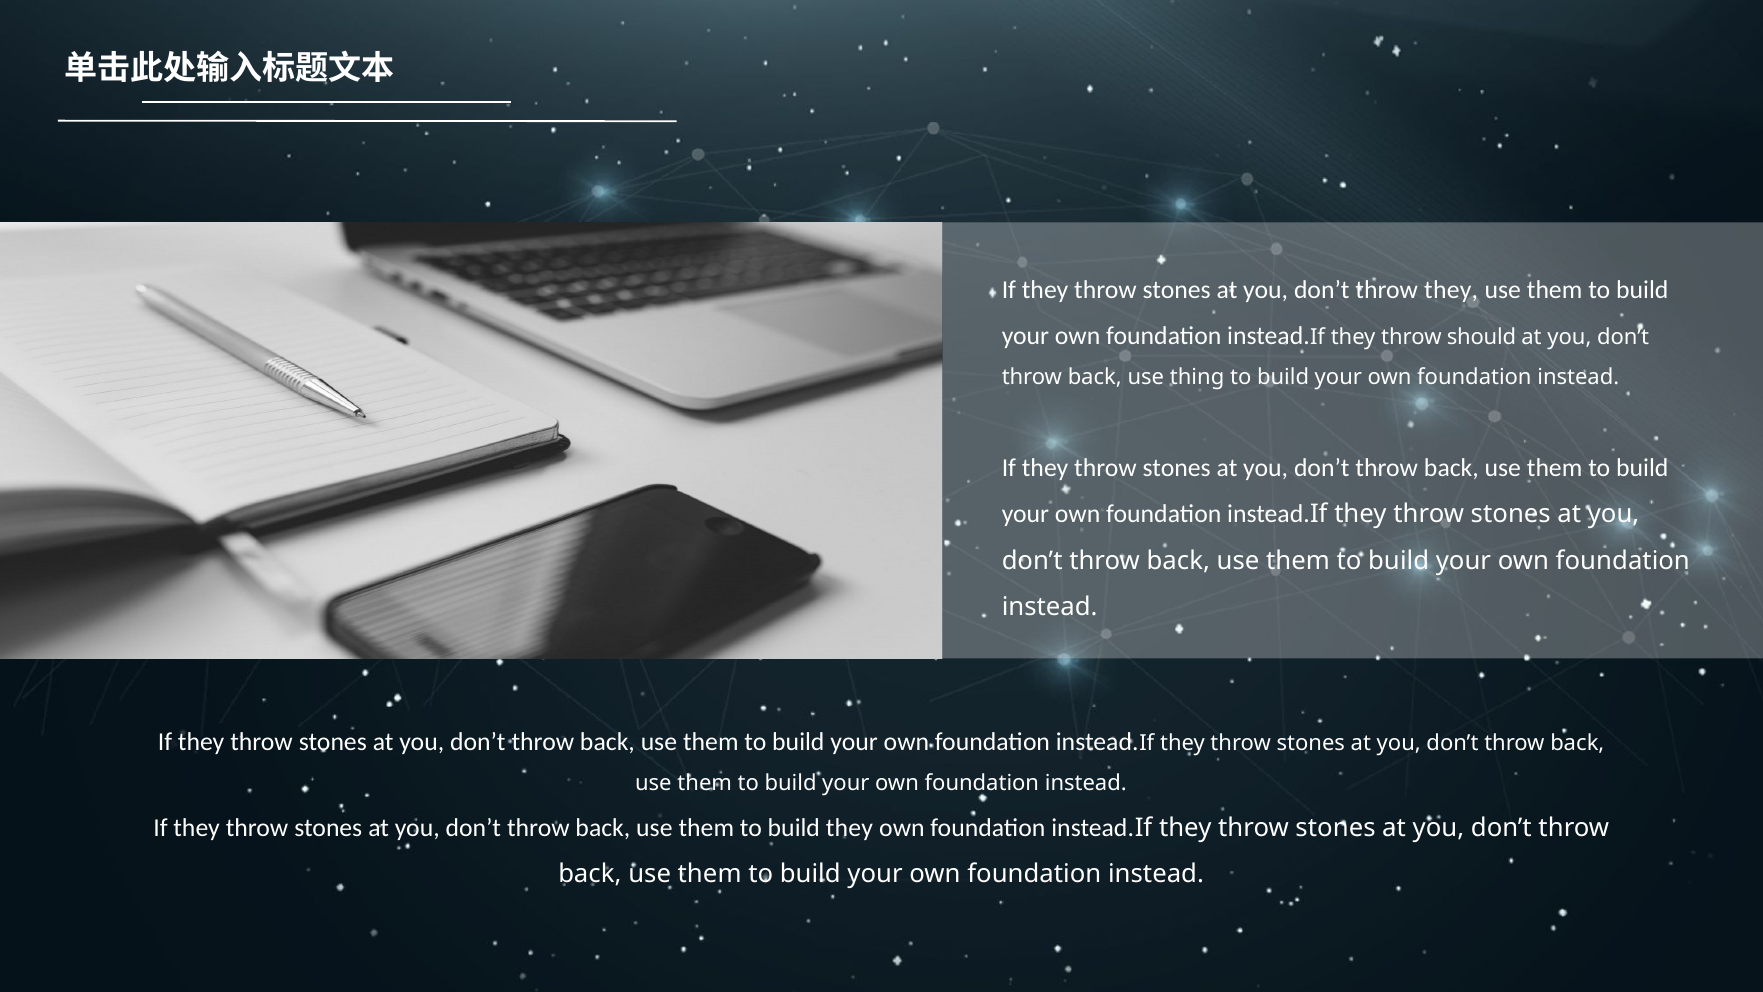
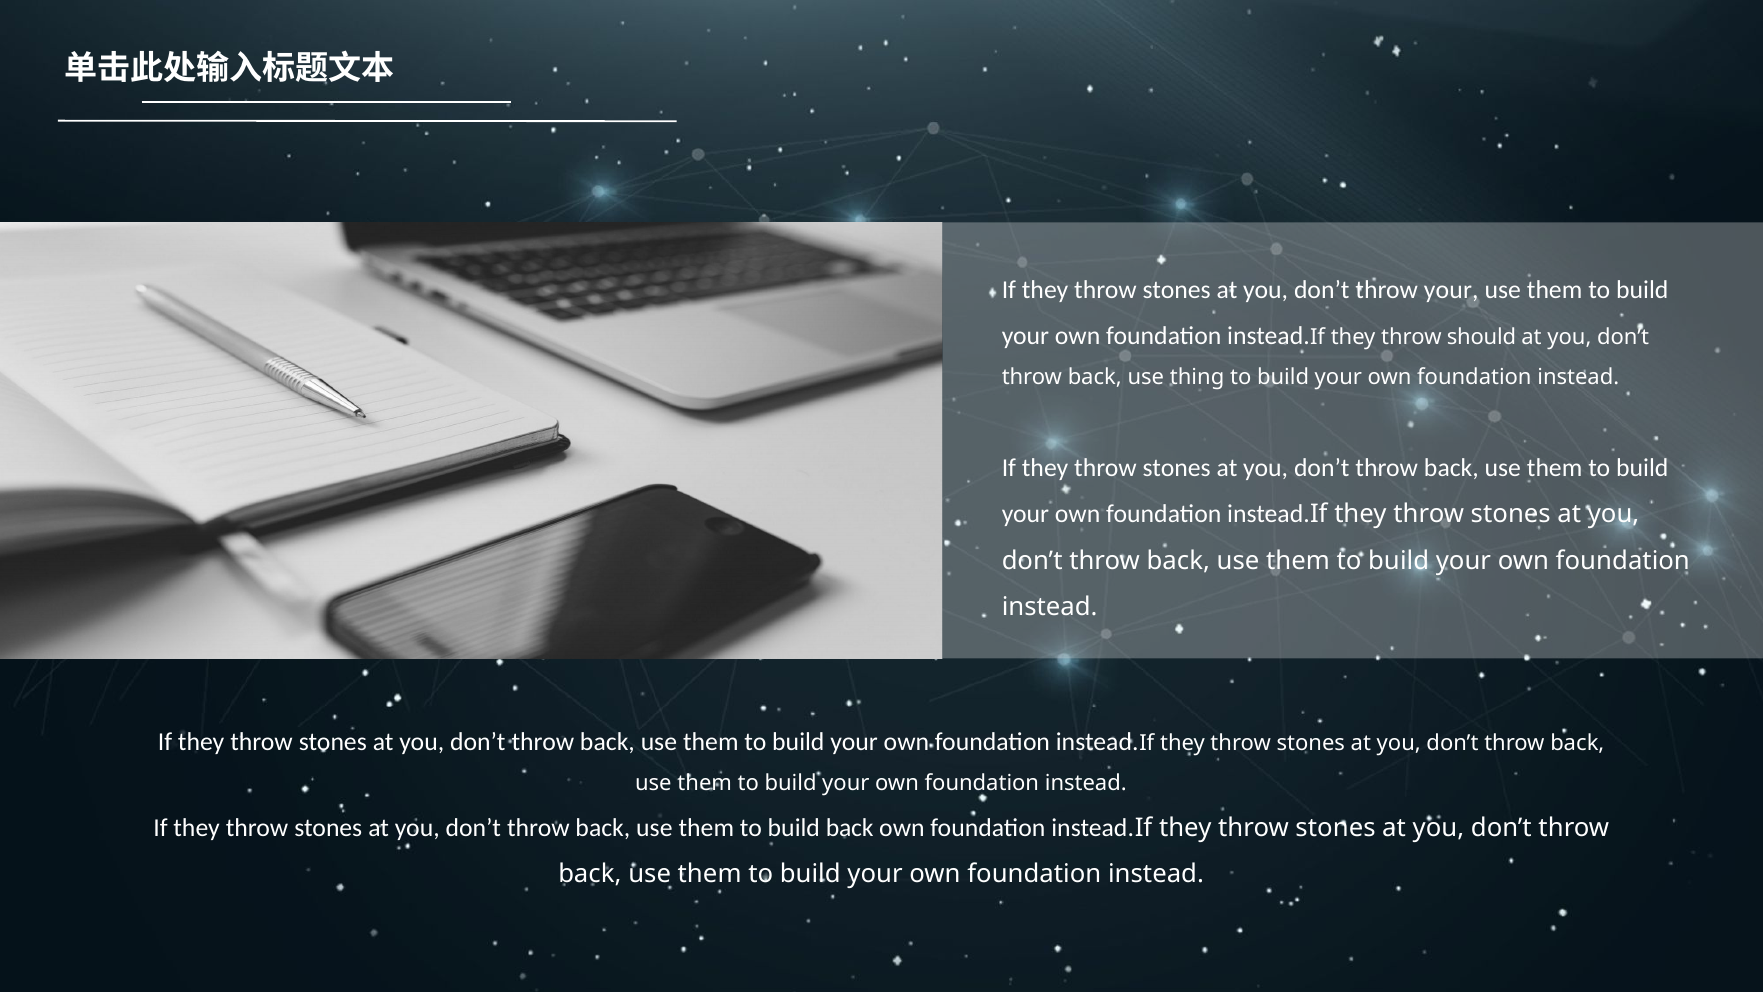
throw they: they -> your
build they: they -> back
